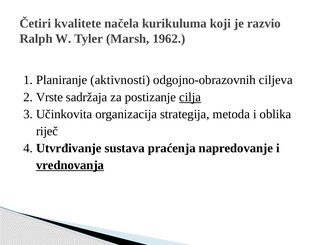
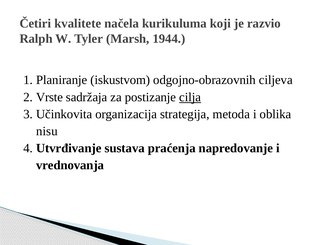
1962: 1962 -> 1944
aktivnosti: aktivnosti -> iskustvom
riječ: riječ -> nisu
vrednovanja underline: present -> none
